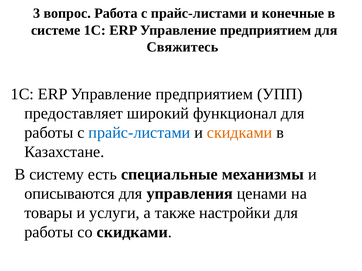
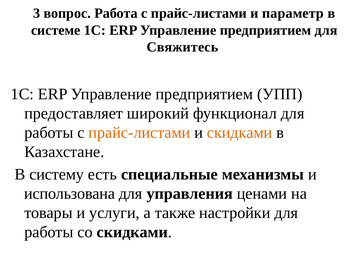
конечные: конечные -> параметр
прайс-листами at (139, 133) colour: blue -> orange
описываются: описываются -> использована
